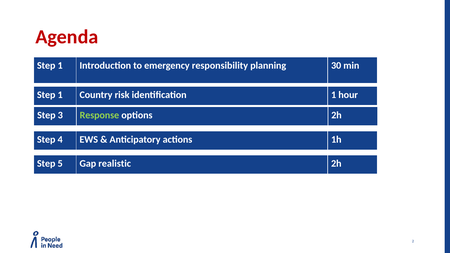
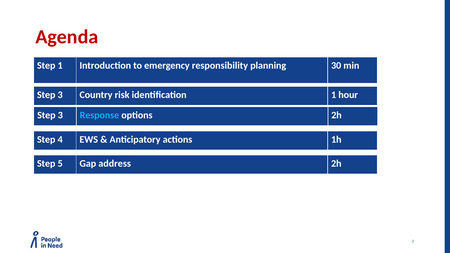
1 at (60, 95): 1 -> 3
Response colour: light green -> light blue
realistic: realistic -> address
